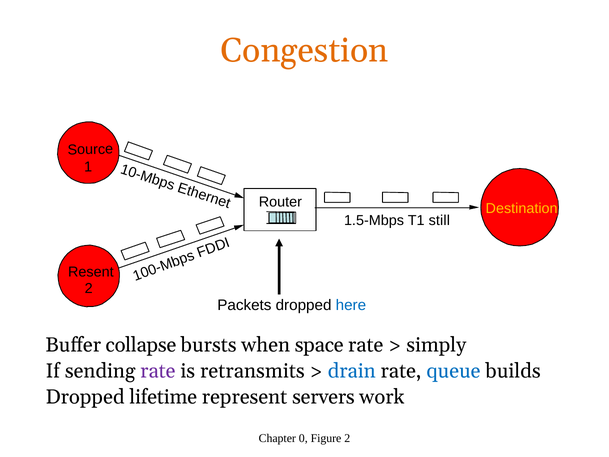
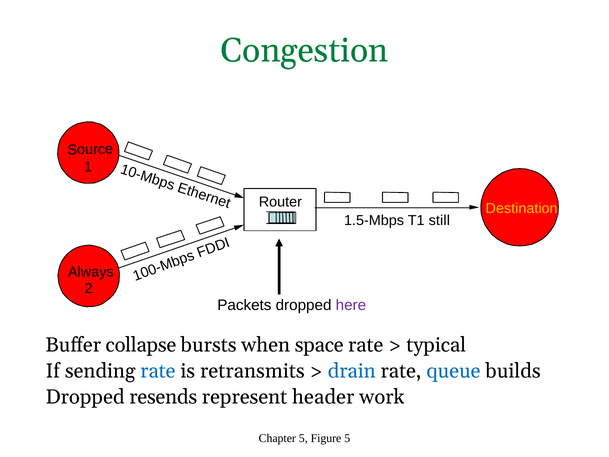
Congestion colour: orange -> green
Resent: Resent -> Always
here colour: blue -> purple
simply: simply -> typical
rate at (158, 371) colour: purple -> blue
lifetime: lifetime -> resends
servers: servers -> header
Chapter 0: 0 -> 5
Figure 2: 2 -> 5
